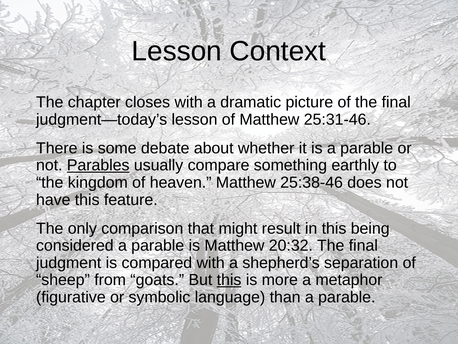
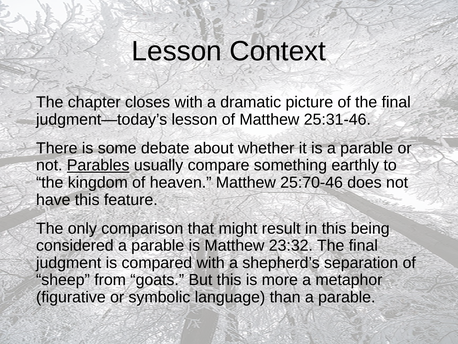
25:38-46: 25:38-46 -> 25:70-46
20:32: 20:32 -> 23:32
this at (229, 280) underline: present -> none
